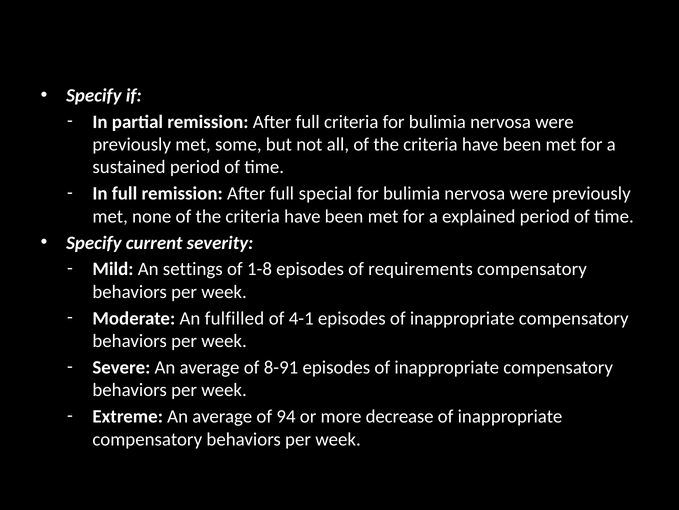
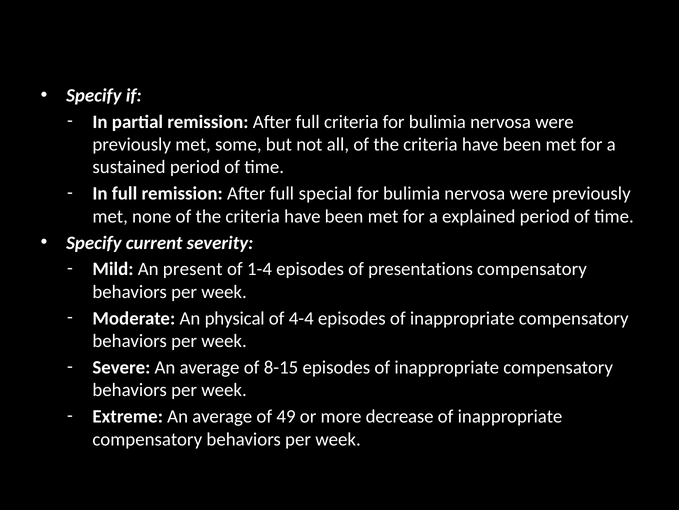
settings: settings -> present
1-8: 1-8 -> 1-4
requirements: requirements -> presentations
fulfilled: fulfilled -> physical
4-1: 4-1 -> 4-4
8-91: 8-91 -> 8-15
94: 94 -> 49
